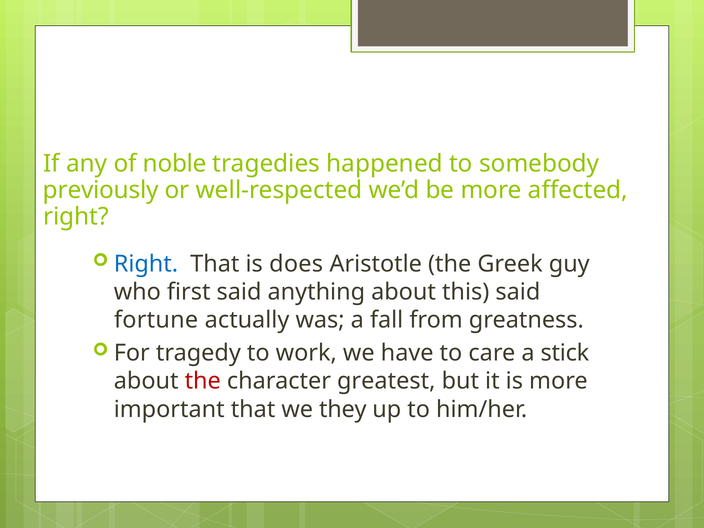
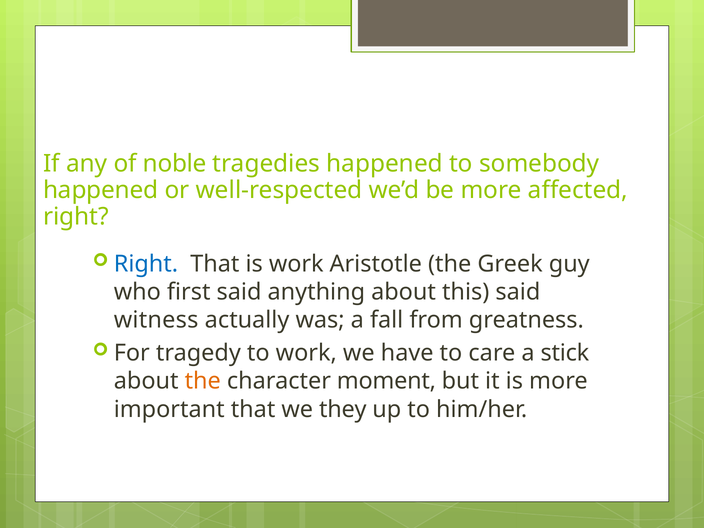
previously at (101, 190): previously -> happened
is does: does -> work
fortune: fortune -> witness
the at (203, 381) colour: red -> orange
greatest: greatest -> moment
